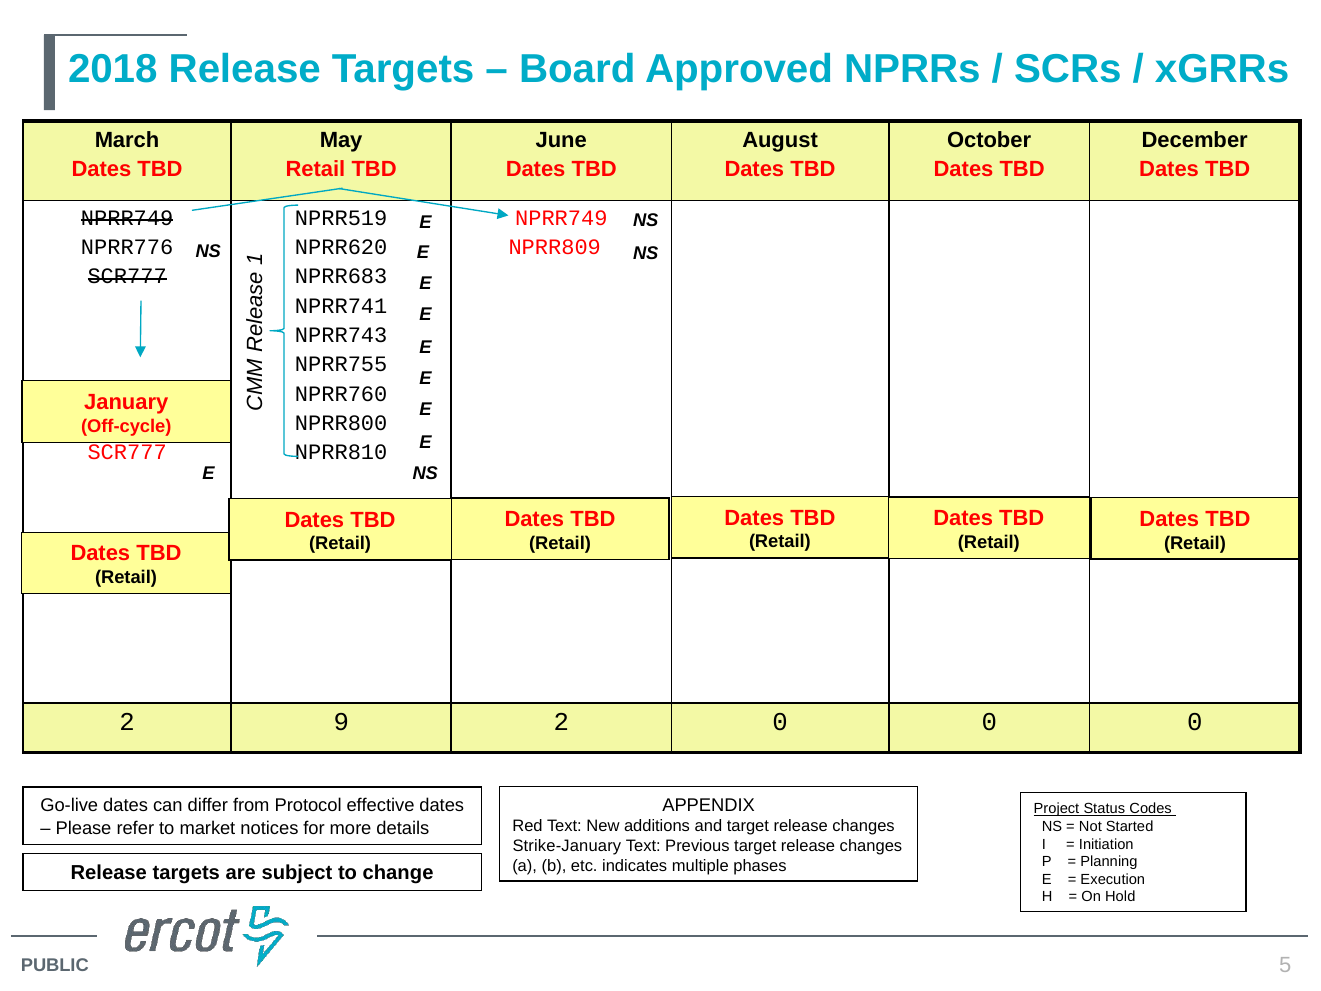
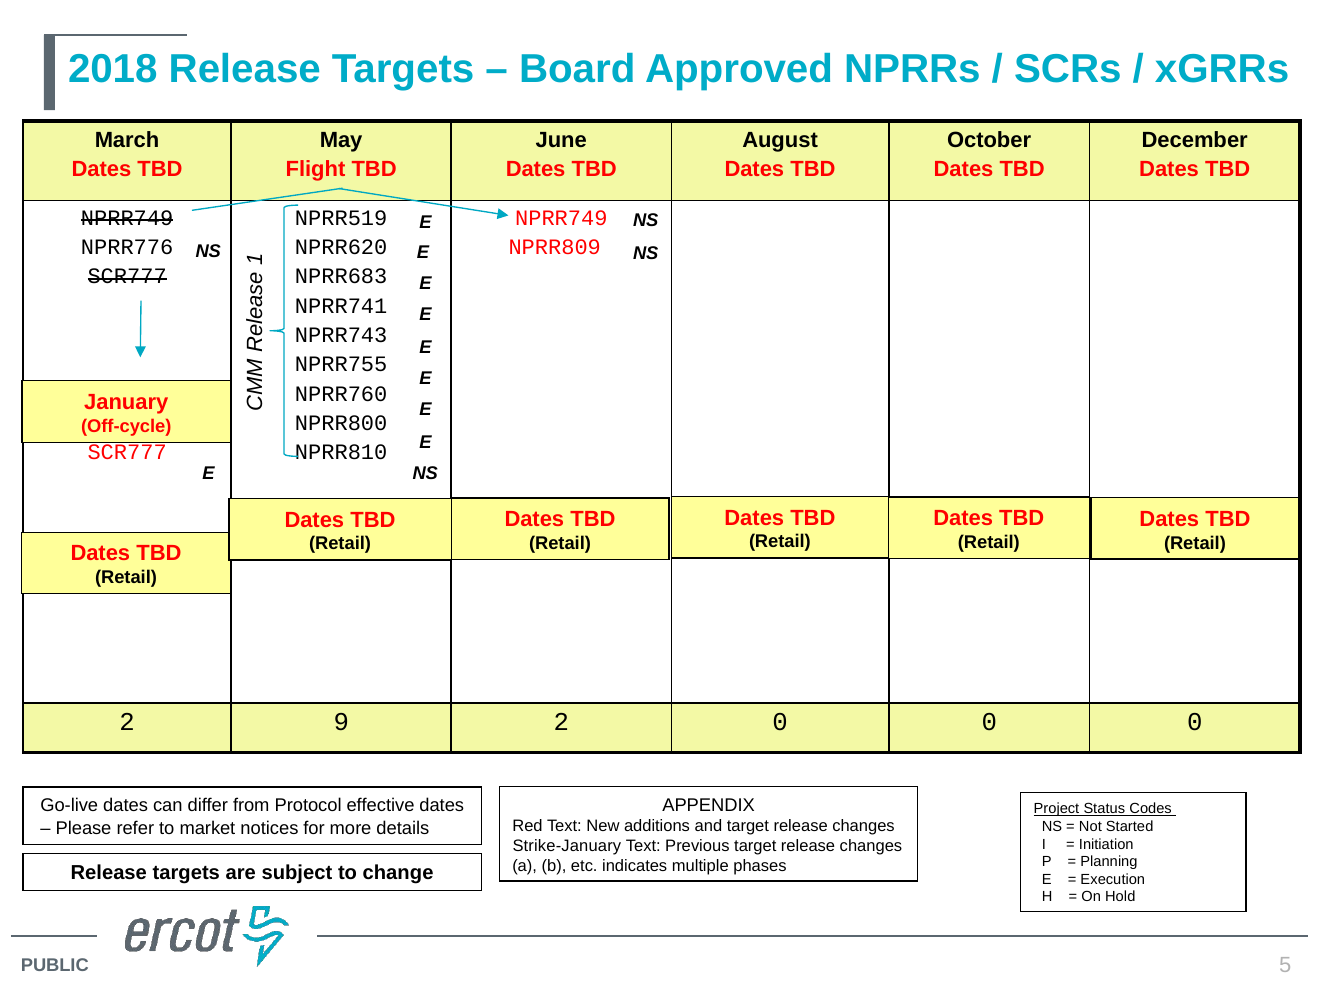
Retail at (315, 170): Retail -> Flight
